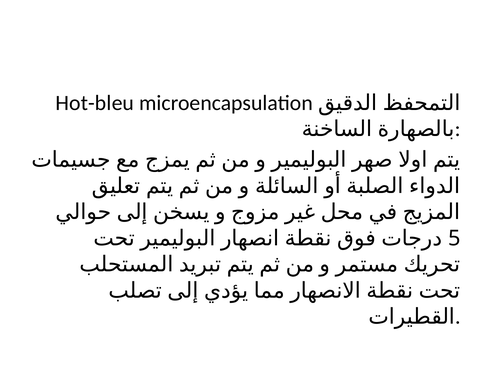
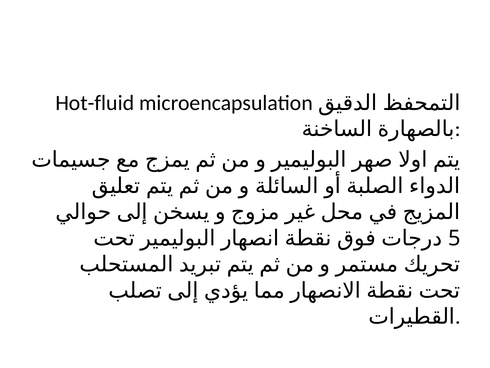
Hot-bleu: Hot-bleu -> Hot-fluid
